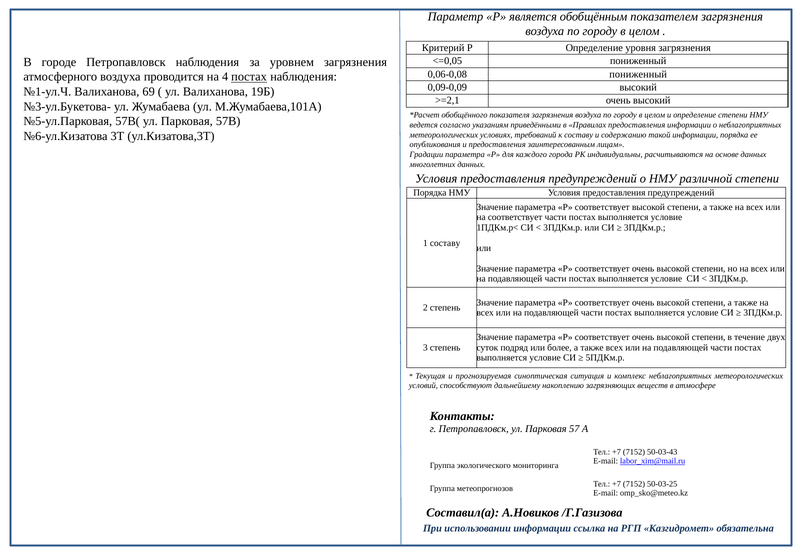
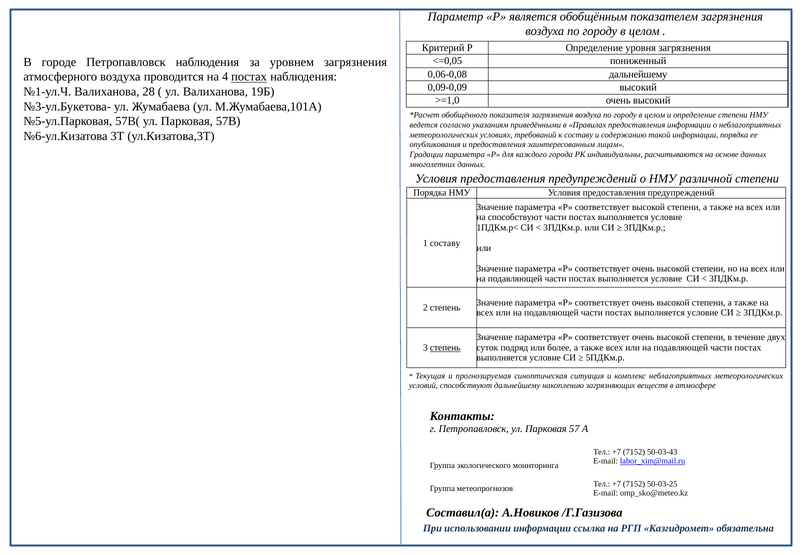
0,06-0,08 пониженный: пониженный -> дальнейшему
69: 69 -> 28
>=2,1: >=2,1 -> >=1,0
на соответствует: соответствует -> способствуют
степень at (445, 348) underline: none -> present
